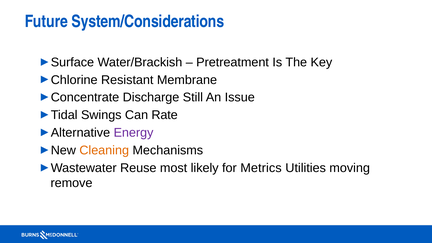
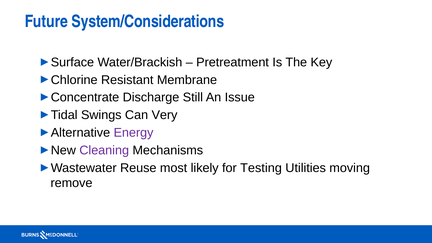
Rate: Rate -> Very
Cleaning colour: orange -> purple
Metrics: Metrics -> Testing
